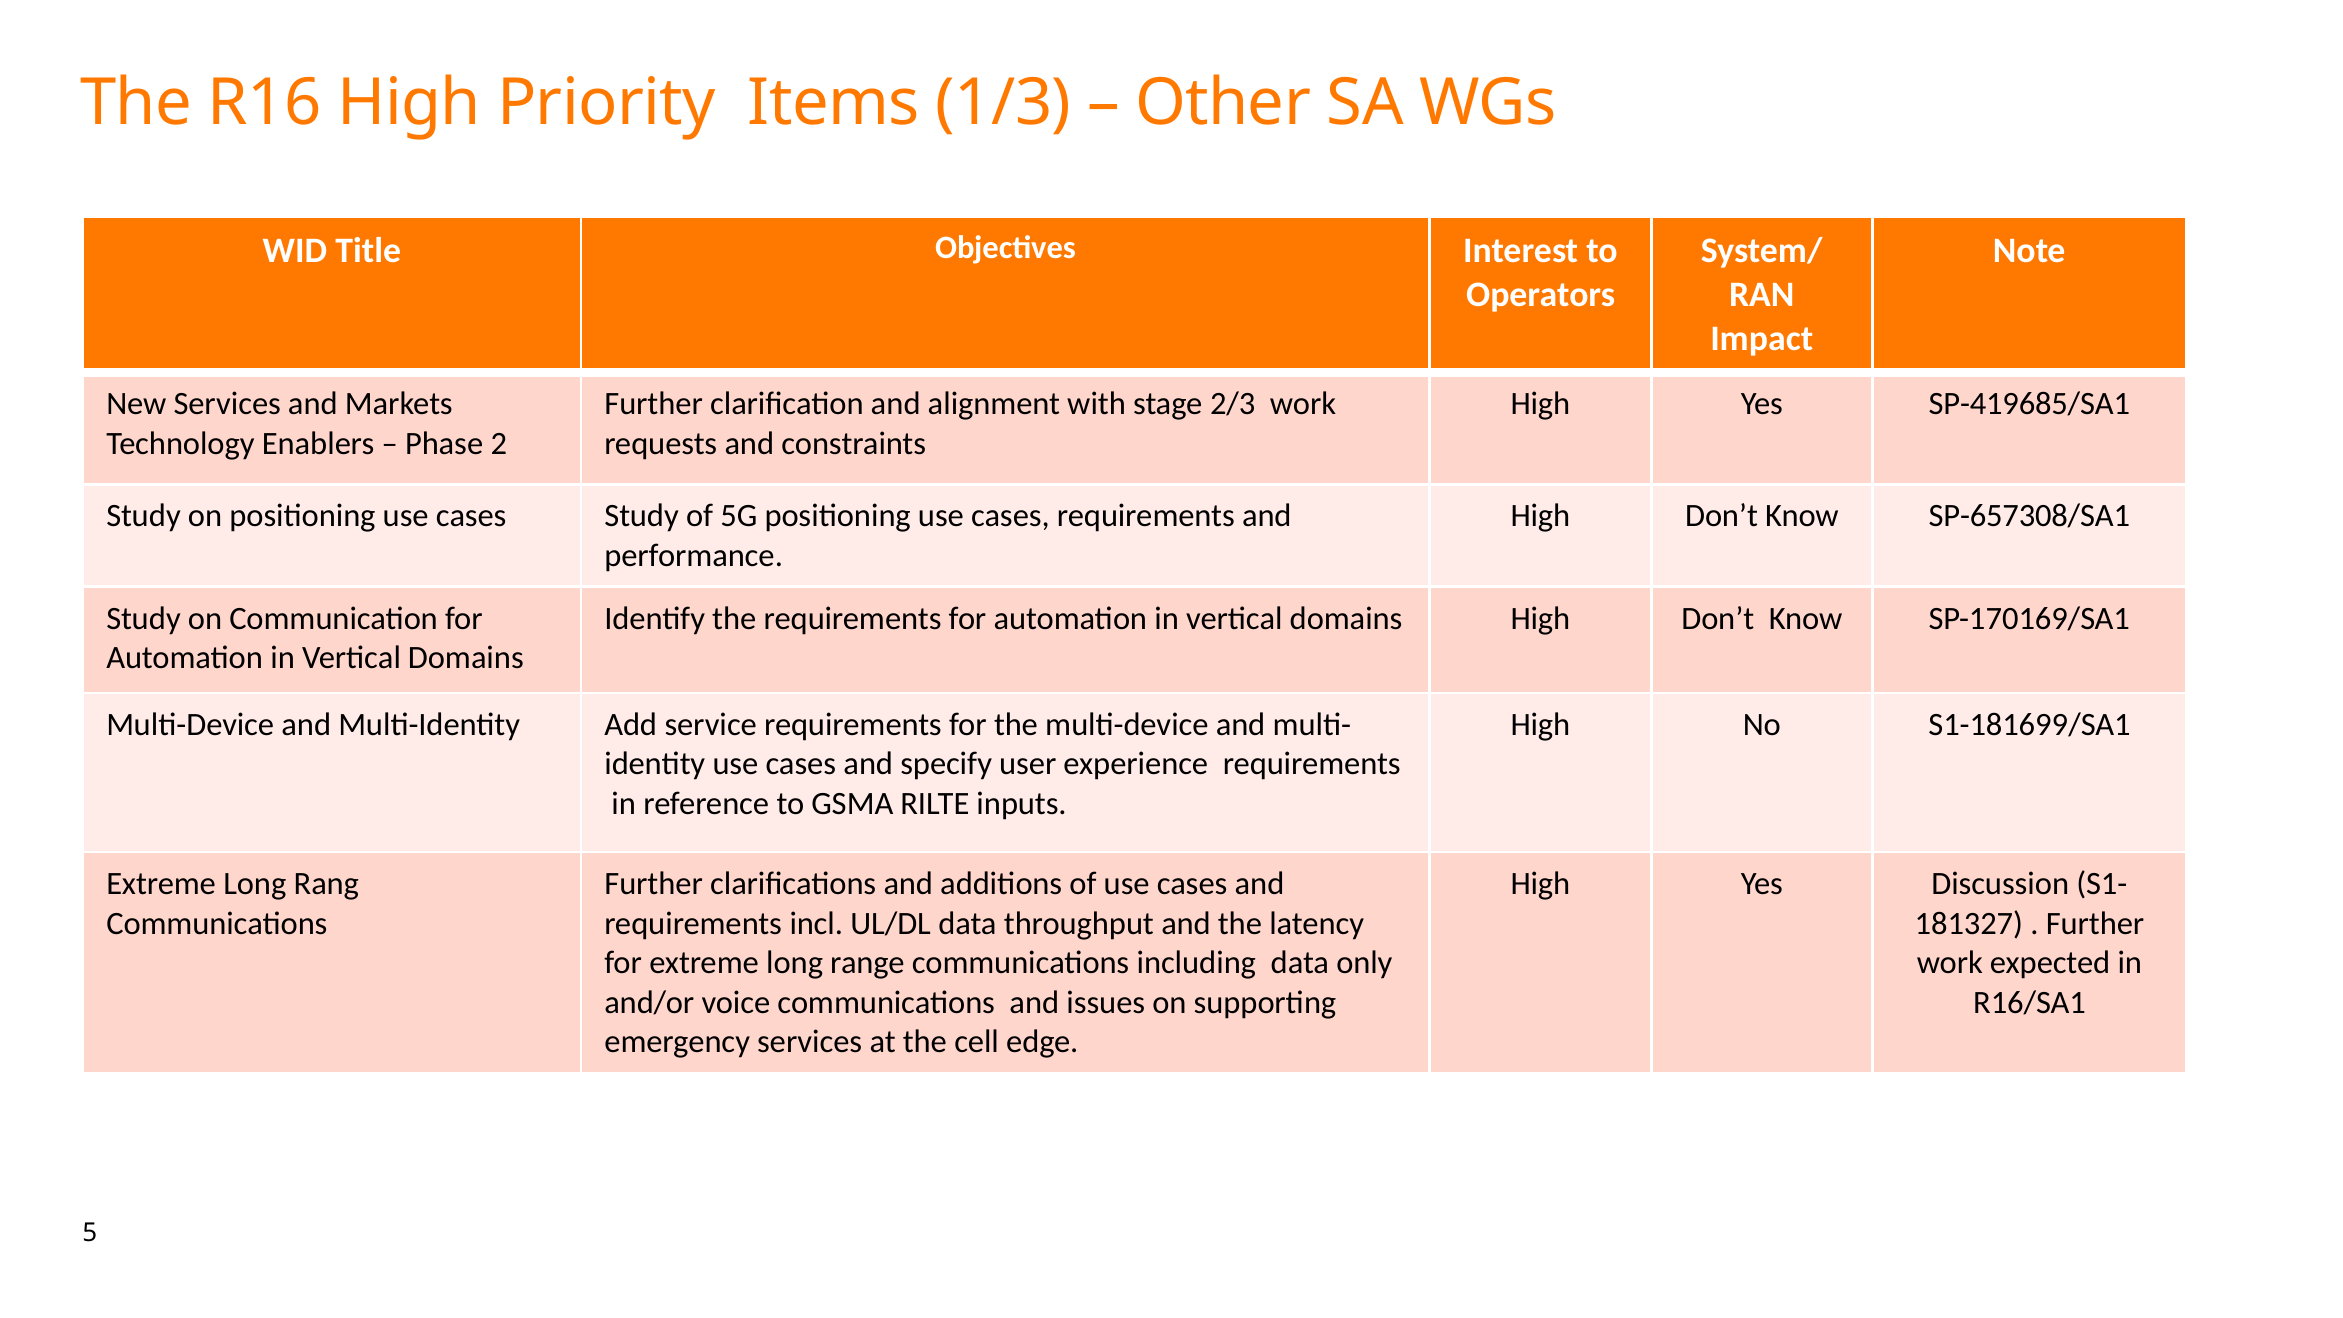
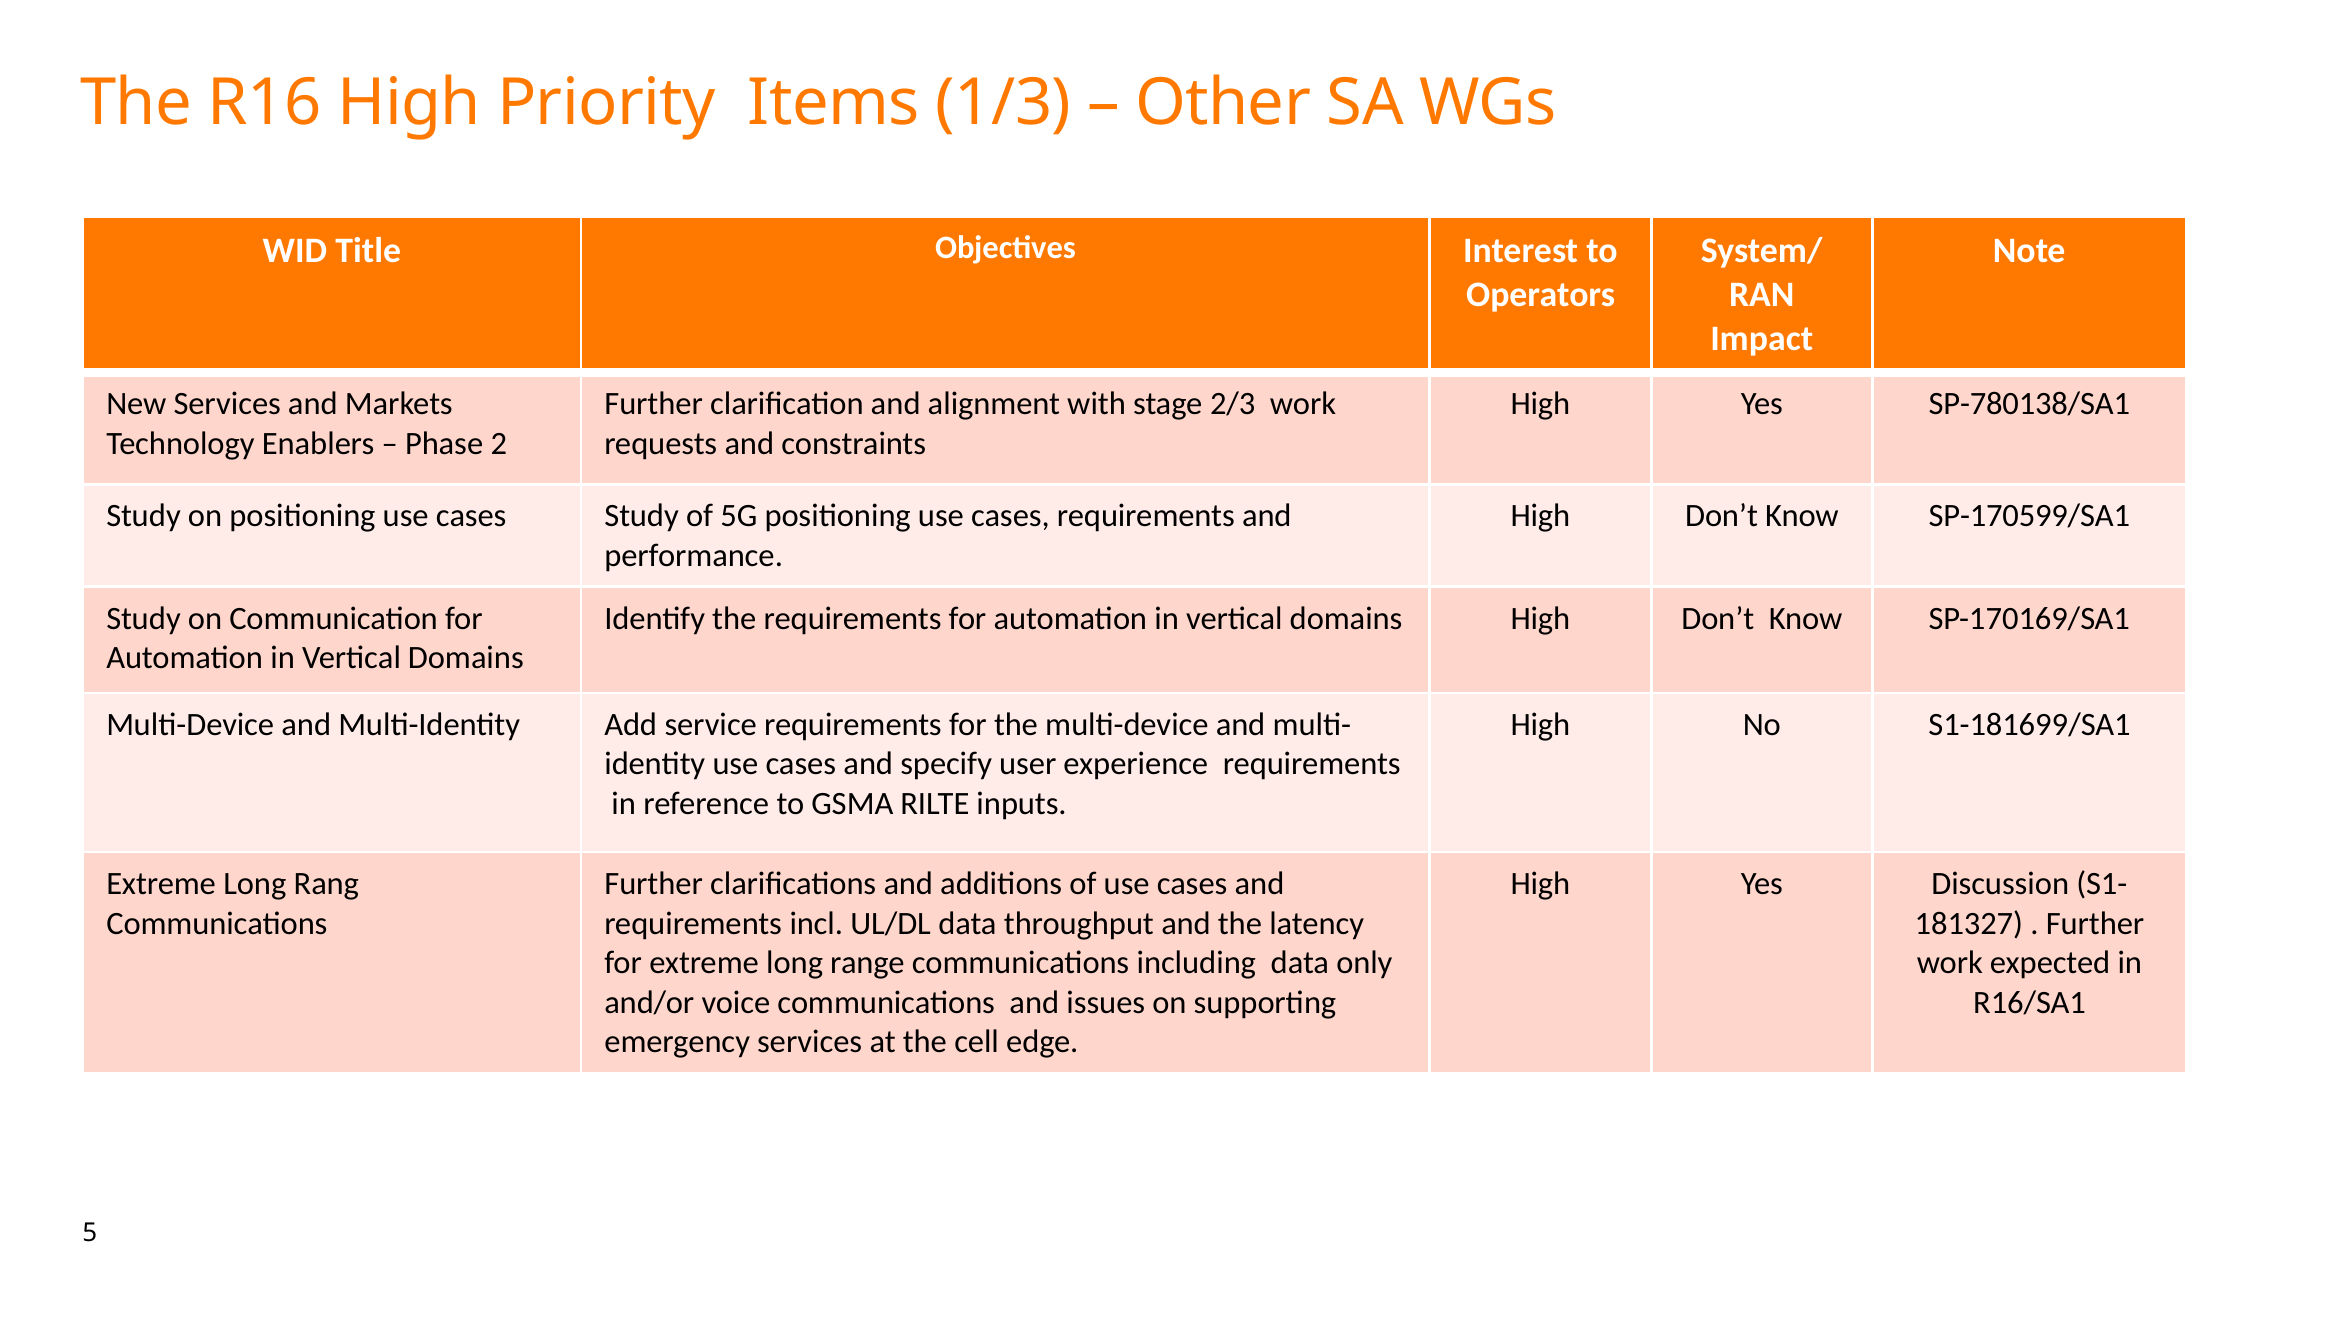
SP-419685/SA1: SP-419685/SA1 -> SP-780138/SA1
SP-657308/SA1: SP-657308/SA1 -> SP-170599/SA1
